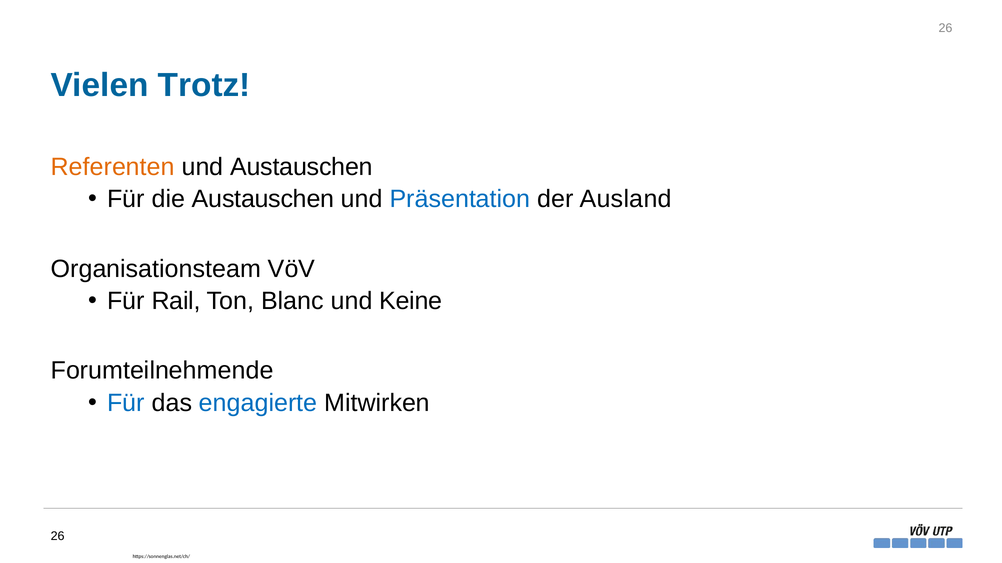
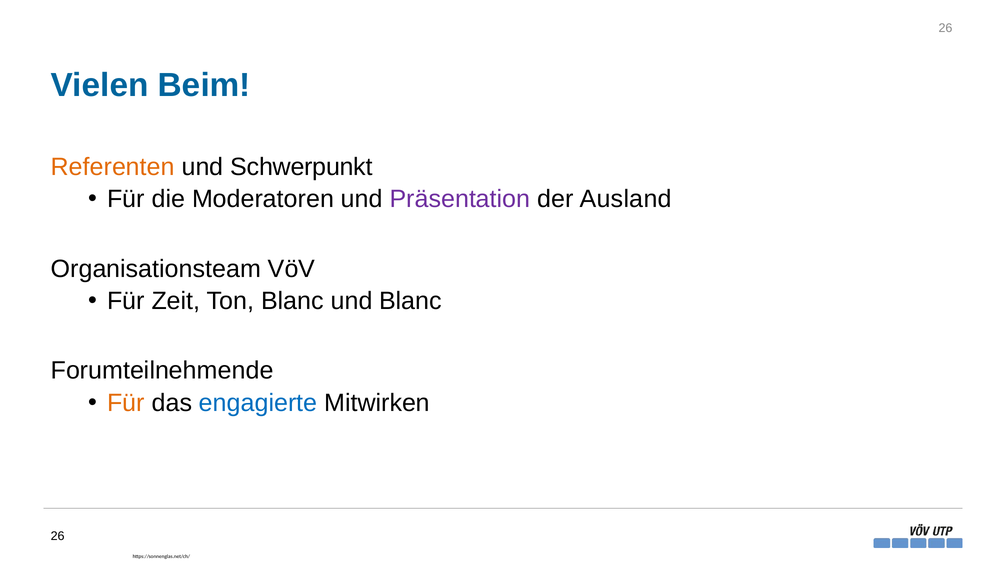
Trotz: Trotz -> Beim
und Austauschen: Austauschen -> Schwerpunkt
die Austauschen: Austauschen -> Moderatoren
Präsentation colour: blue -> purple
Rail: Rail -> Zeit
und Keine: Keine -> Blanc
Für at (126, 403) colour: blue -> orange
